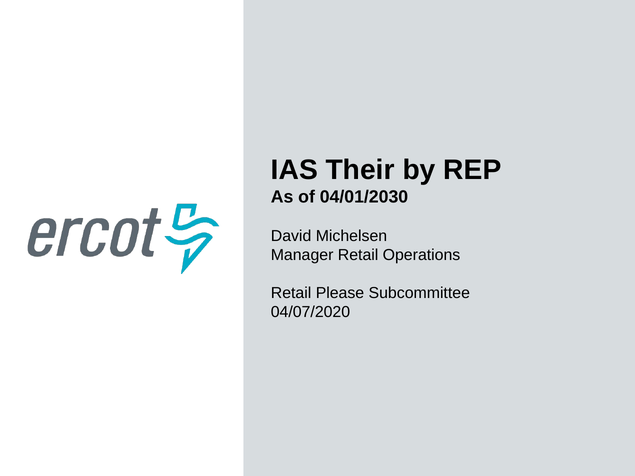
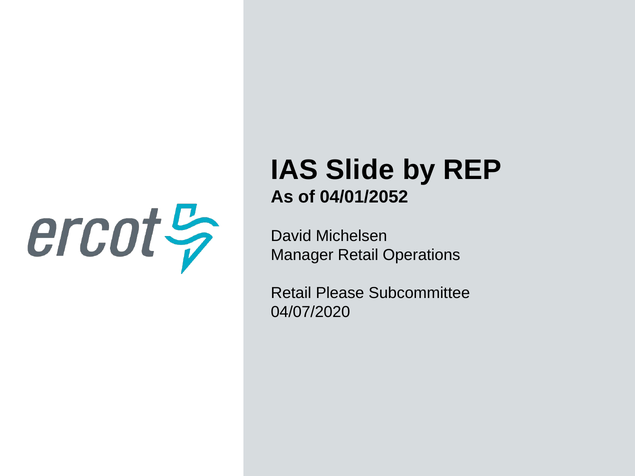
Their: Their -> Slide
04/01/2030: 04/01/2030 -> 04/01/2052
